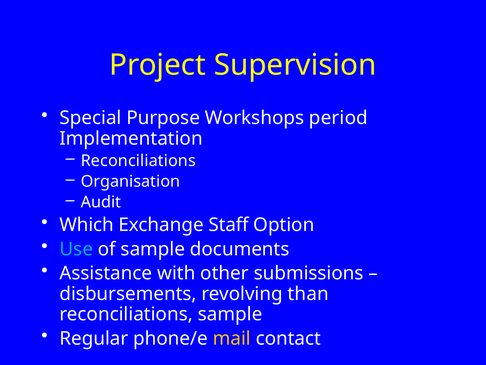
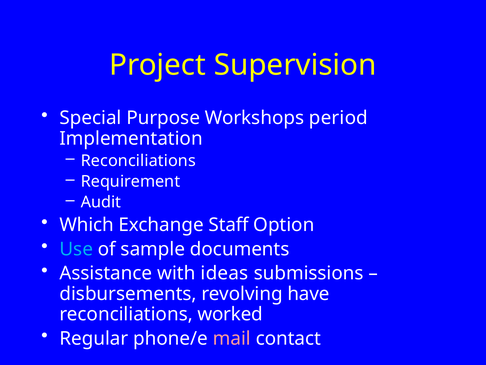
Organisation: Organisation -> Requirement
other: other -> ideas
than: than -> have
reconciliations sample: sample -> worked
mail colour: yellow -> pink
